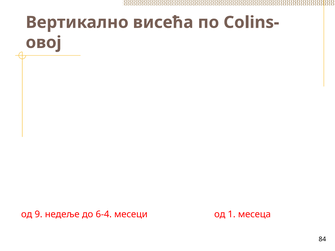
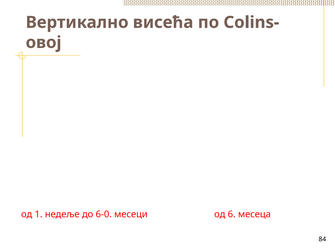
9: 9 -> 1
6-4: 6-4 -> 6-0
1: 1 -> 6
